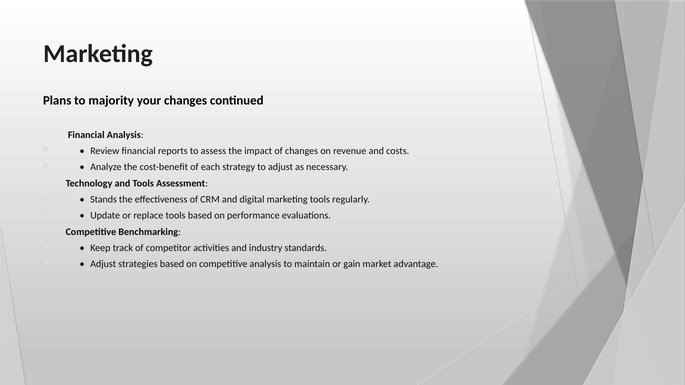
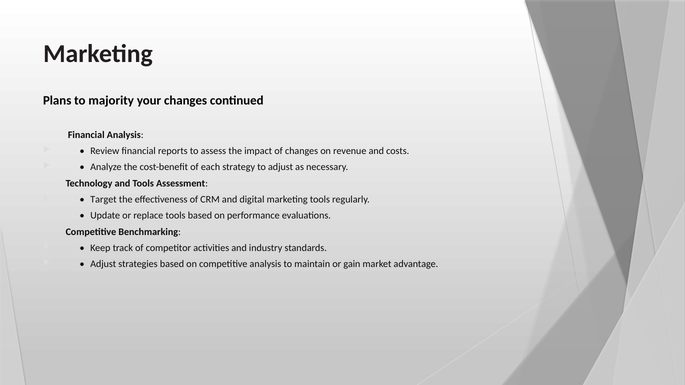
Stands: Stands -> Target
